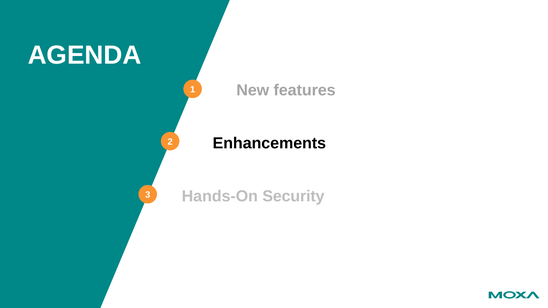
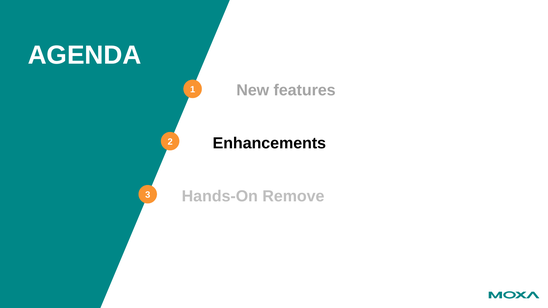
Security: Security -> Remove
